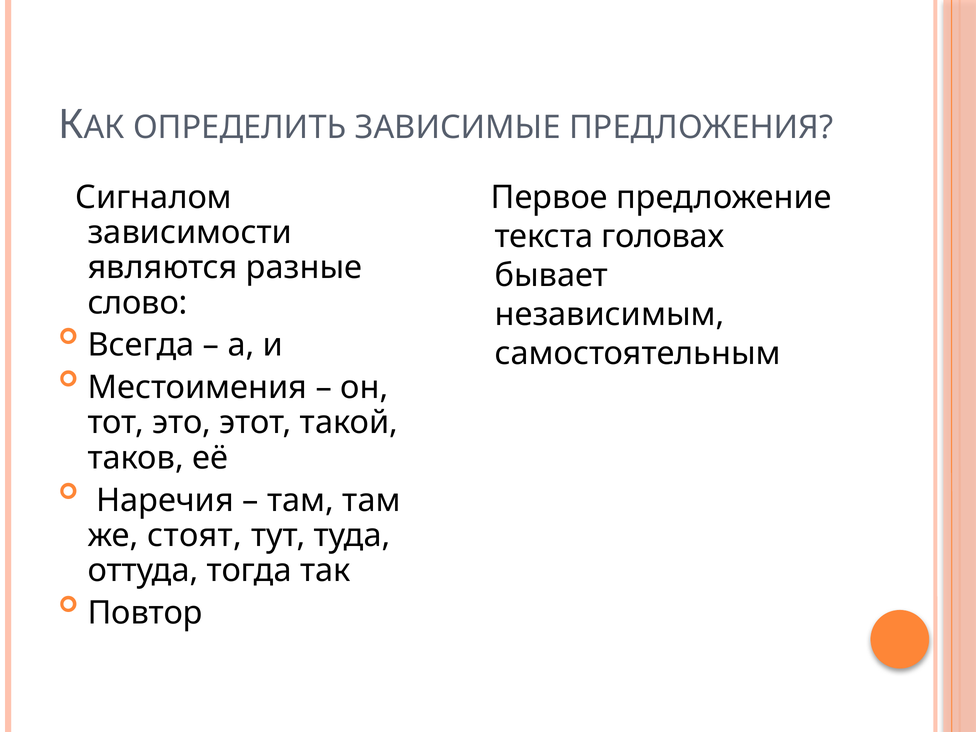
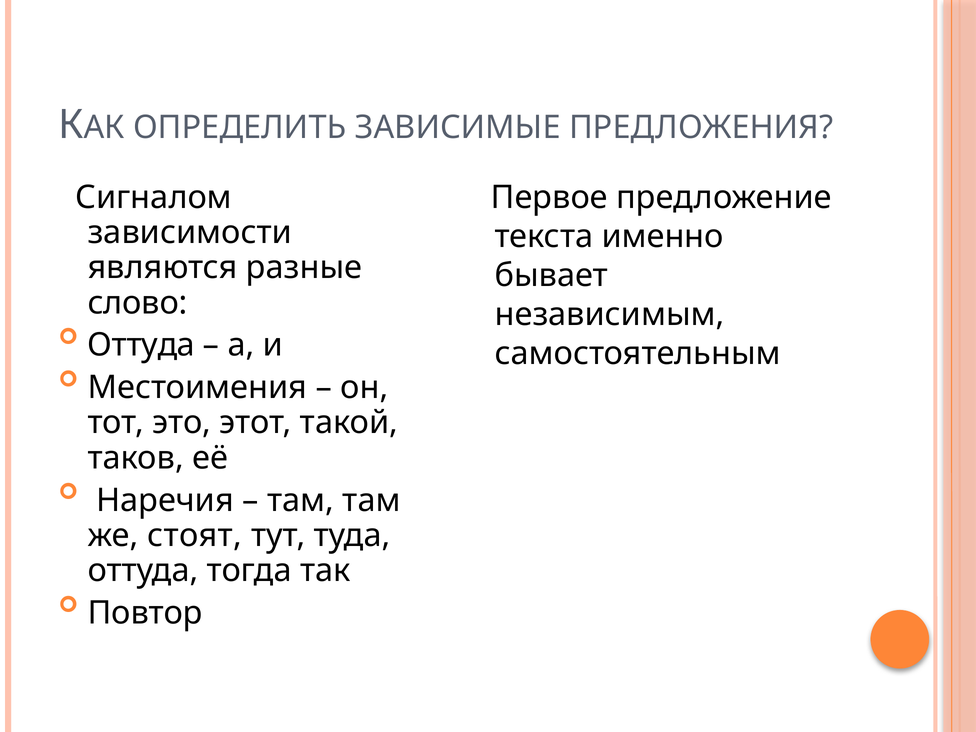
головах: головах -> именно
Всегда at (141, 345): Всегда -> Оттуда
